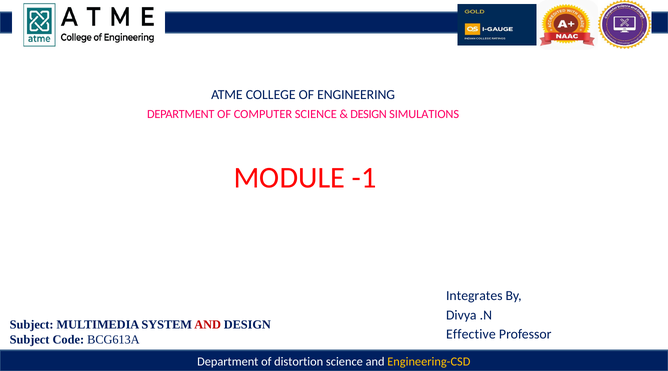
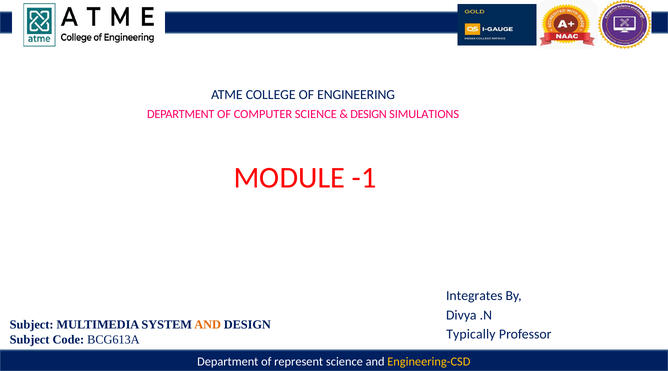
AND at (208, 325) colour: red -> orange
Effective: Effective -> Typically
distortion: distortion -> represent
